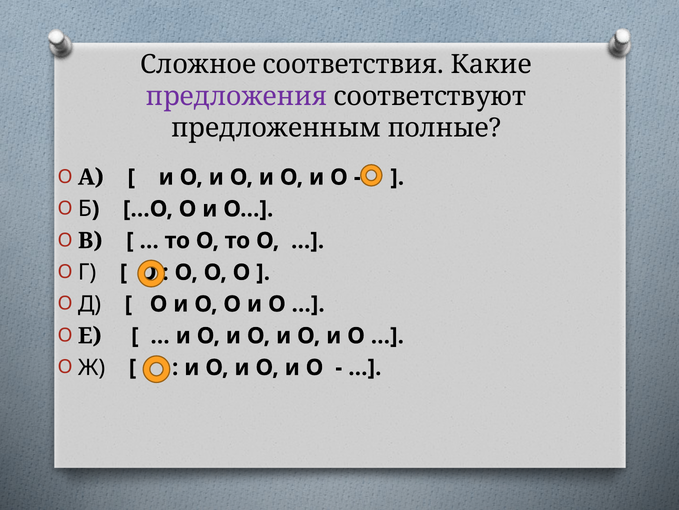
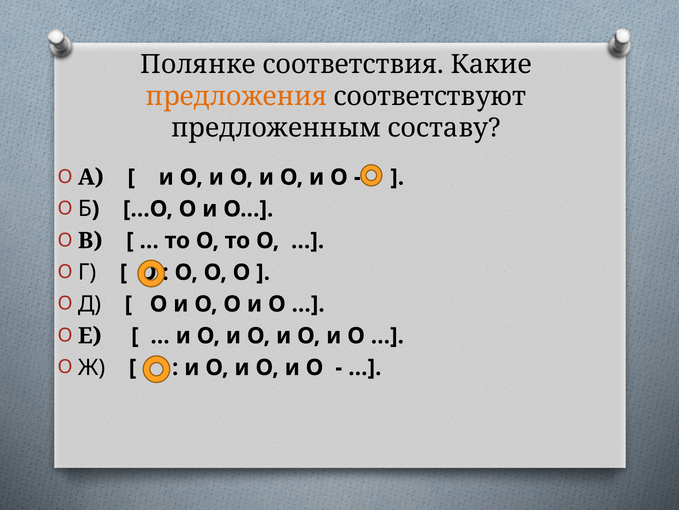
Сложное: Сложное -> Полянке
предложения colour: purple -> orange
полные: полные -> составу
